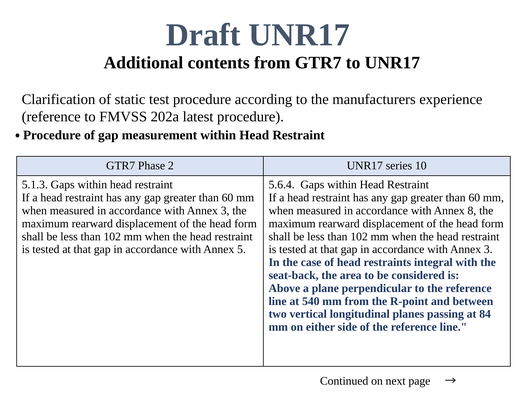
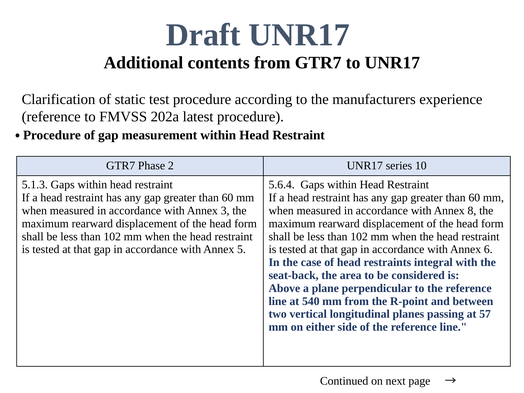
3 at (488, 249): 3 -> 6
84: 84 -> 57
